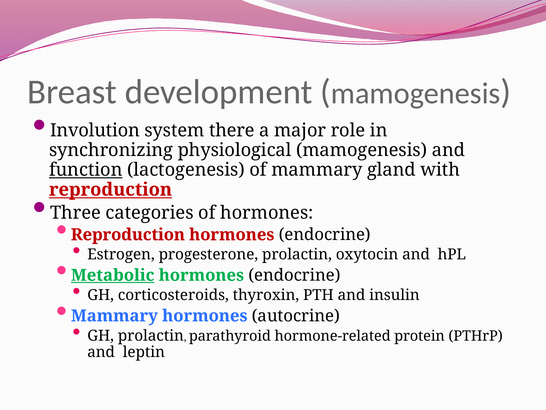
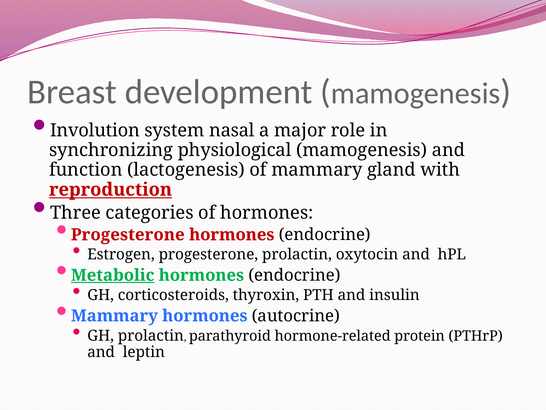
there: there -> nasal
function underline: present -> none
Reproduction at (128, 234): Reproduction -> Progesterone
